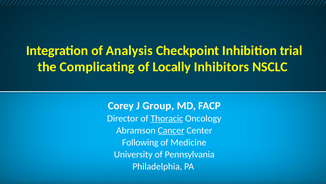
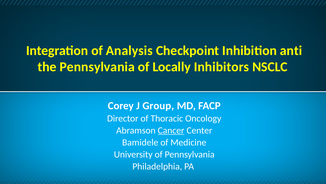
trial: trial -> anti
the Complicating: Complicating -> Pennsylvania
Thoracic underline: present -> none
Following: Following -> Bamidele
